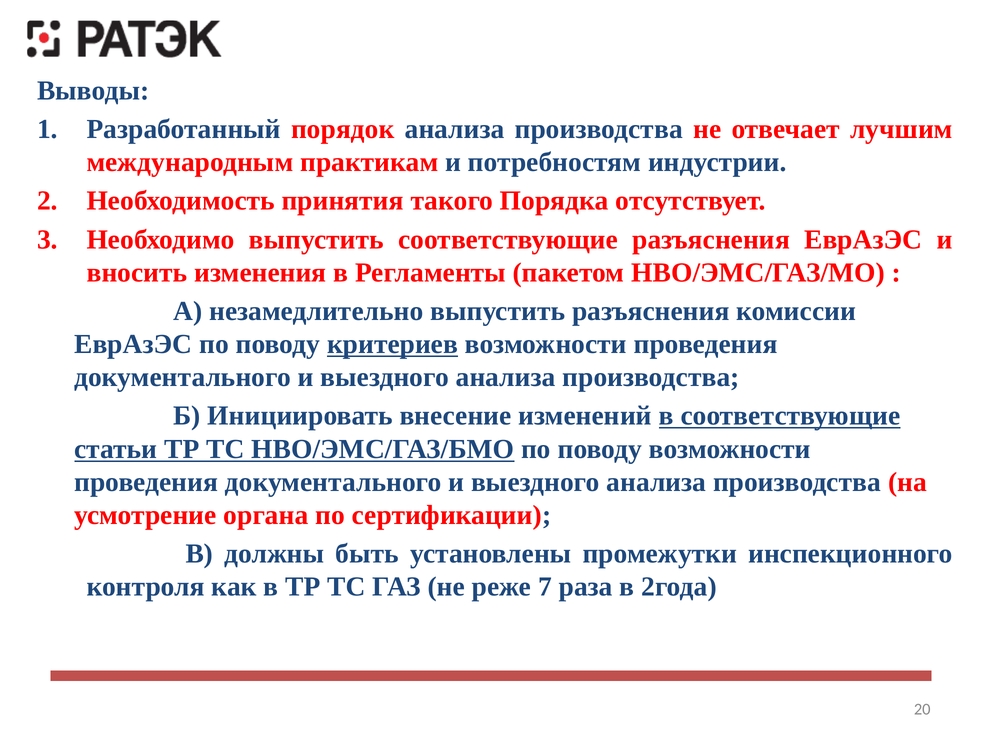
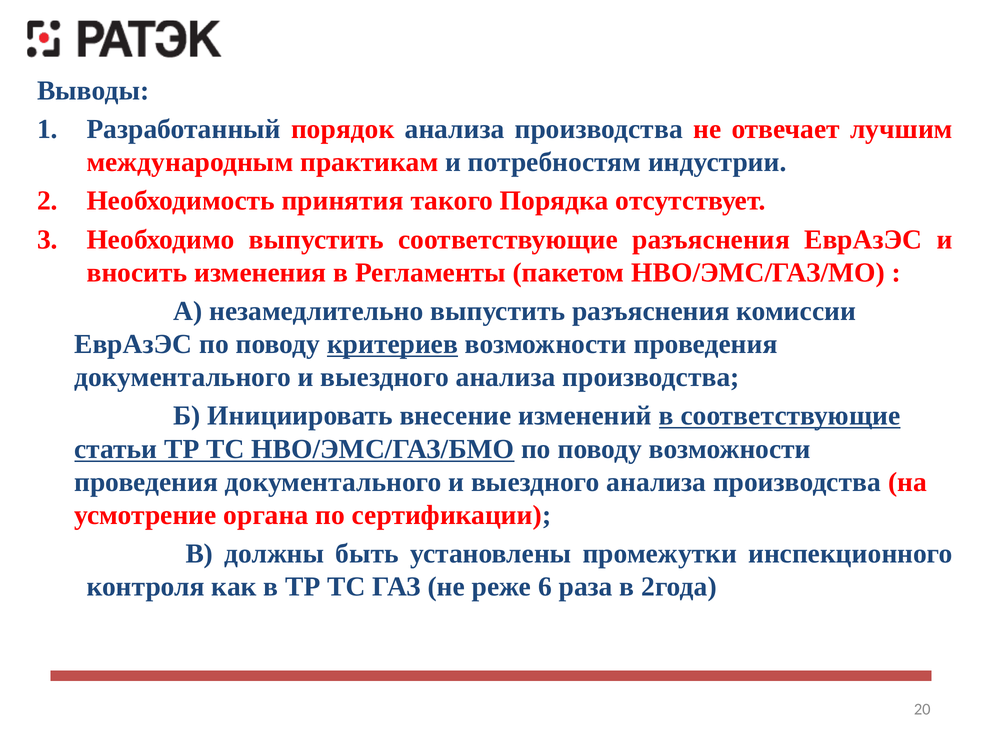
7: 7 -> 6
